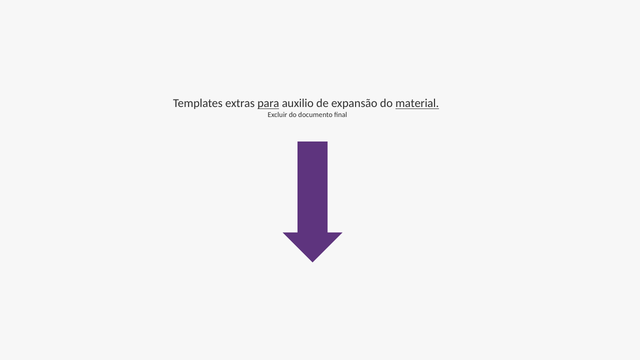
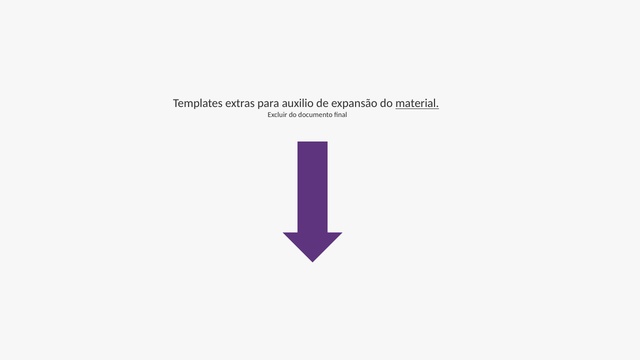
para underline: present -> none
